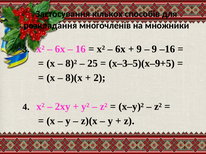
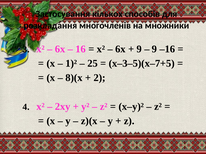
8)²: 8)² -> 1)²
x–3–5)(x–9+5: x–3–5)(x–9+5 -> x–3–5)(x–7+5
